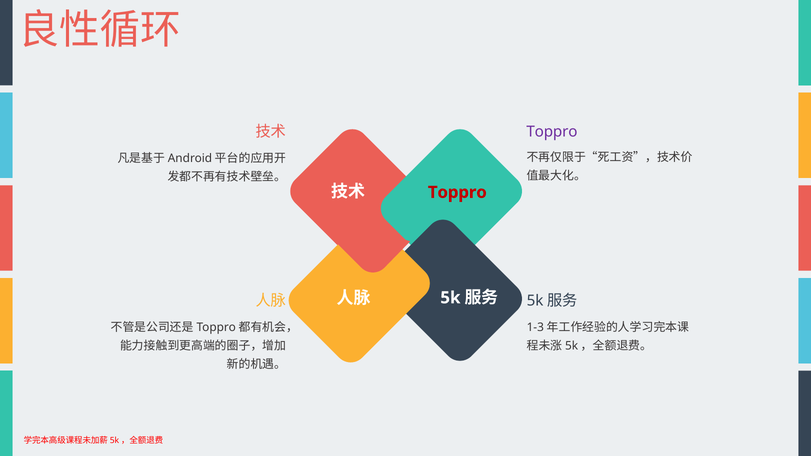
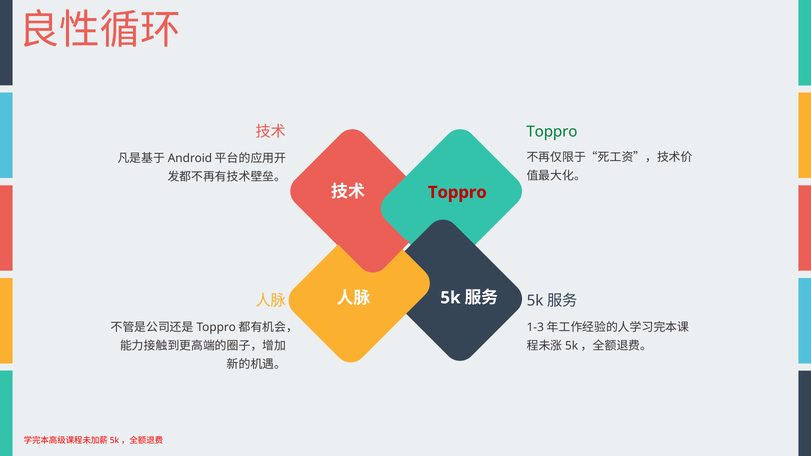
Toppro at (552, 132) colour: purple -> green
